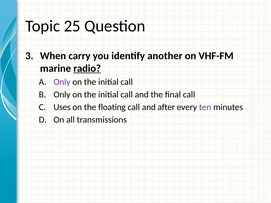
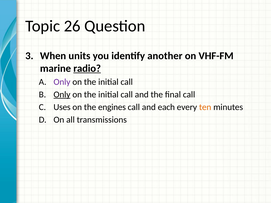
25: 25 -> 26
carry: carry -> units
Only at (62, 95) underline: none -> present
floating: floating -> engines
after: after -> each
ten colour: purple -> orange
